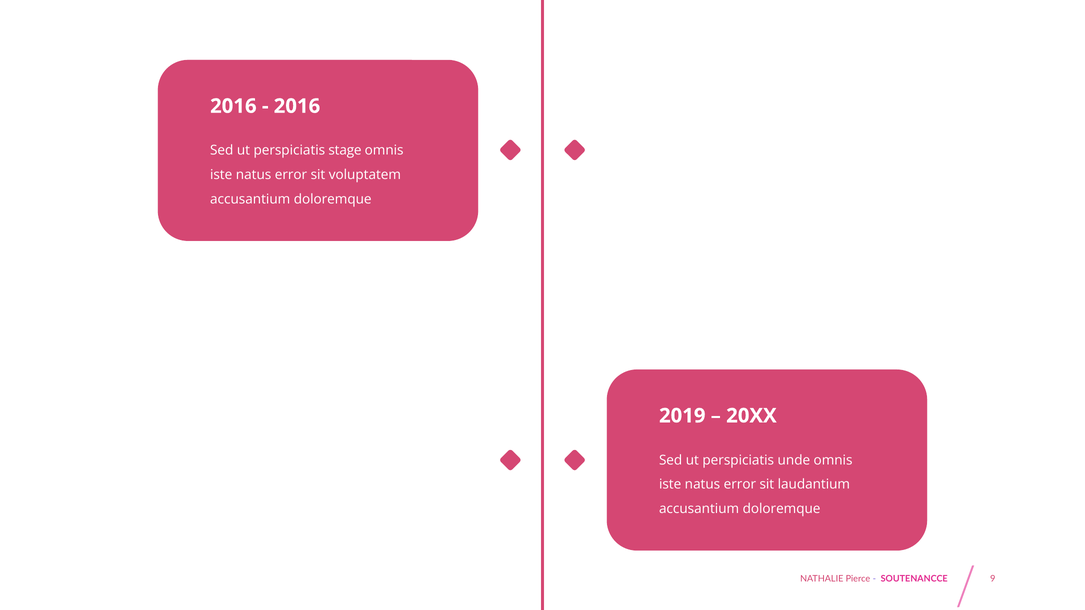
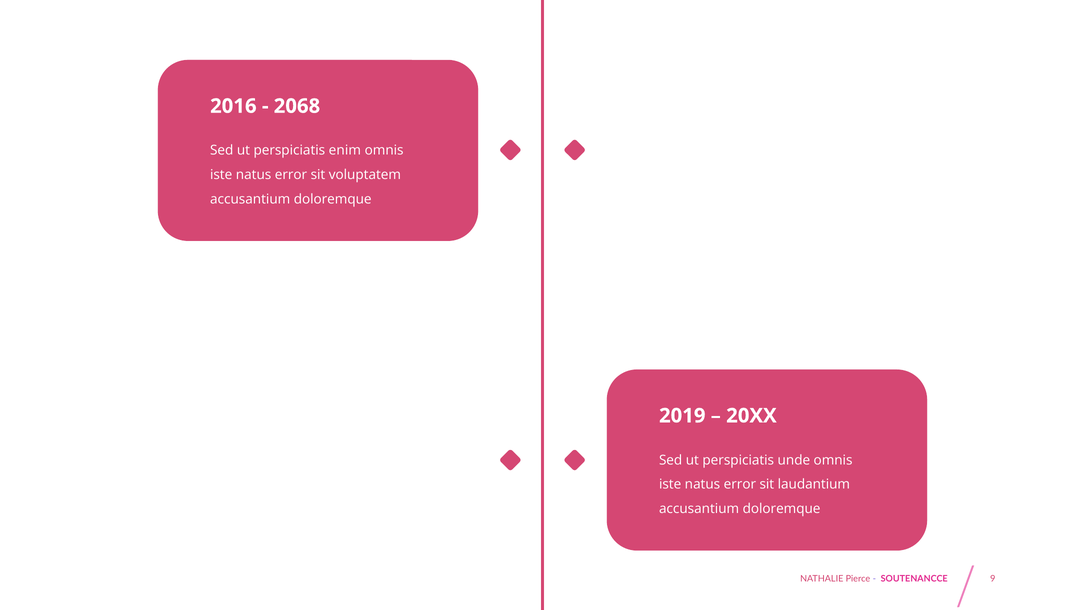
2016 at (297, 106): 2016 -> 2068
stage: stage -> enim
